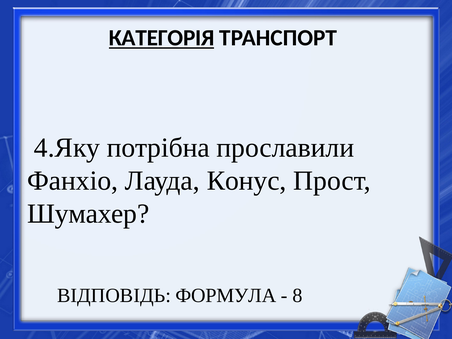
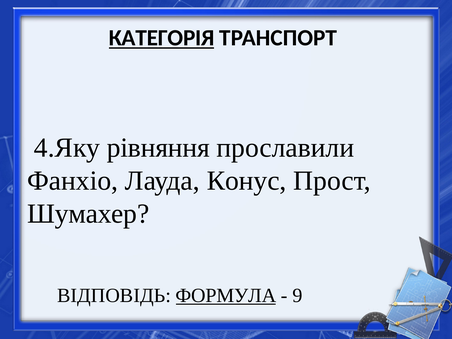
потрібна: потрібна -> рівняння
ФОРМУЛА underline: none -> present
8: 8 -> 9
